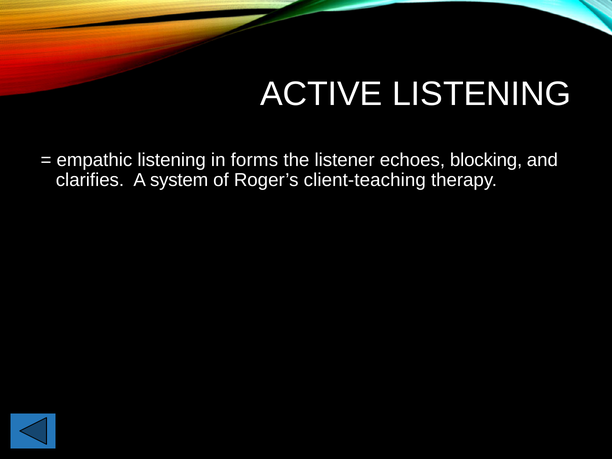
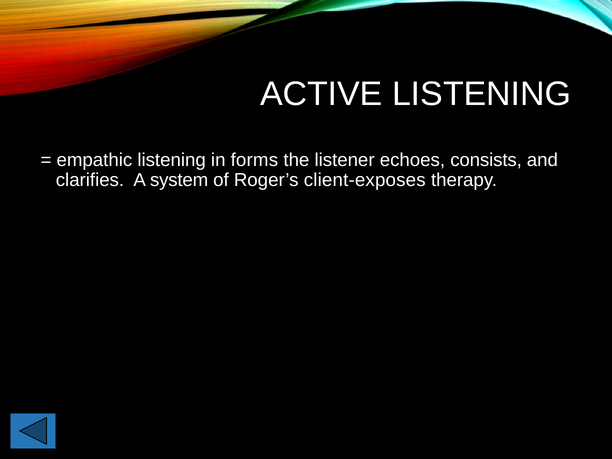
blocking: blocking -> consists
client-teaching: client-teaching -> client-exposes
